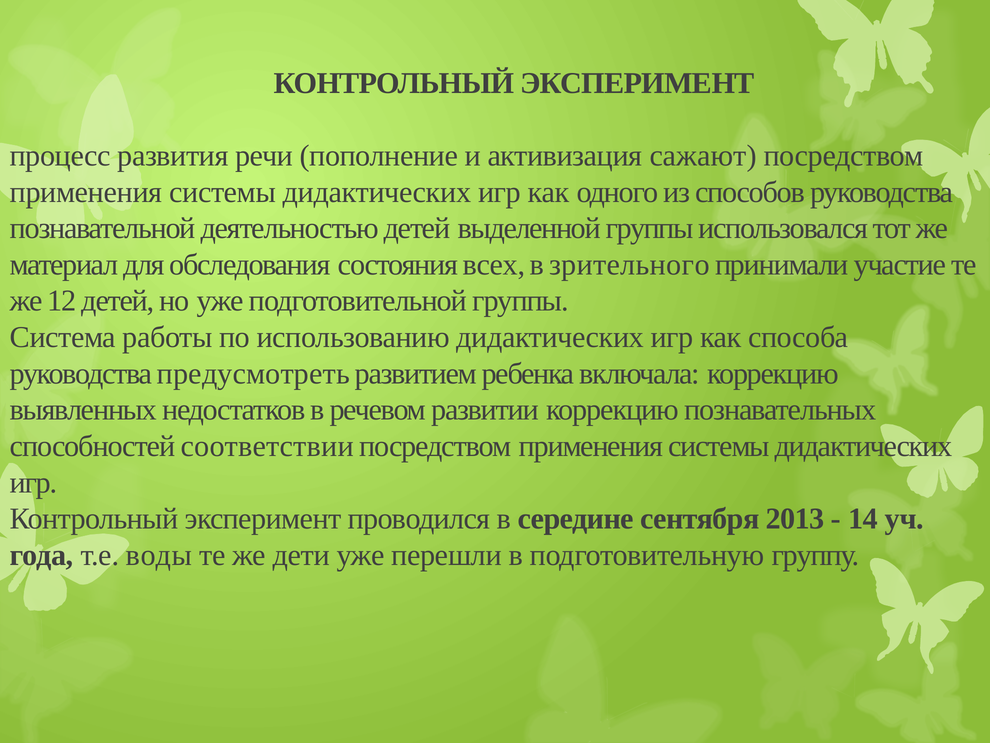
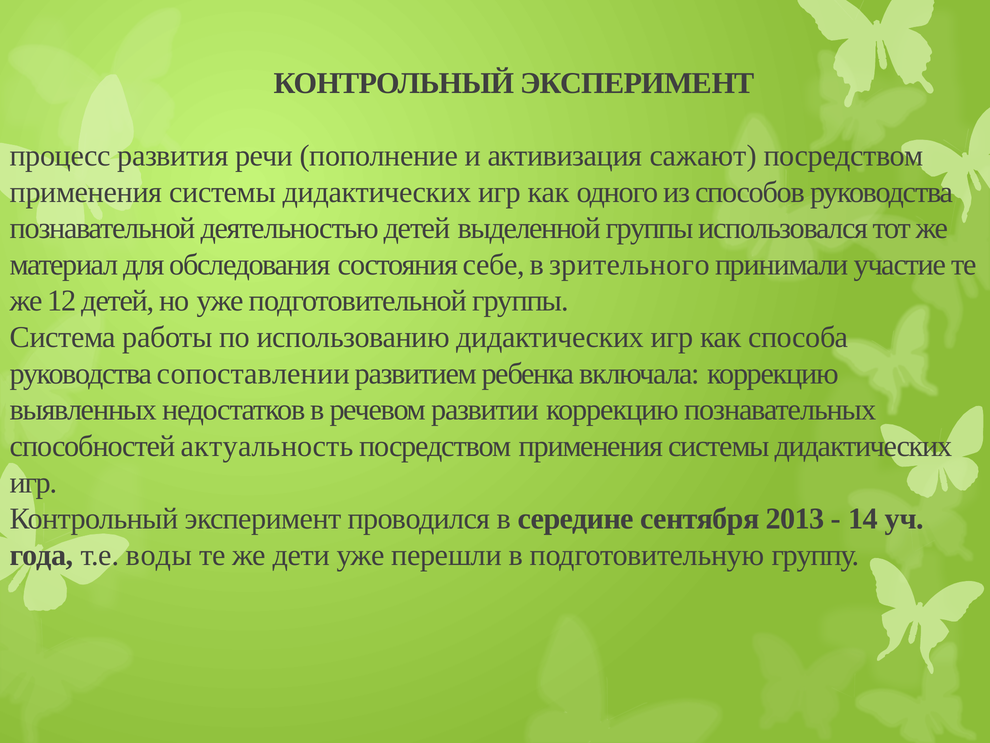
всех: всех -> себе
предусмотреть: предусмотреть -> сопоставлении
соответствии: соответствии -> актуальность
